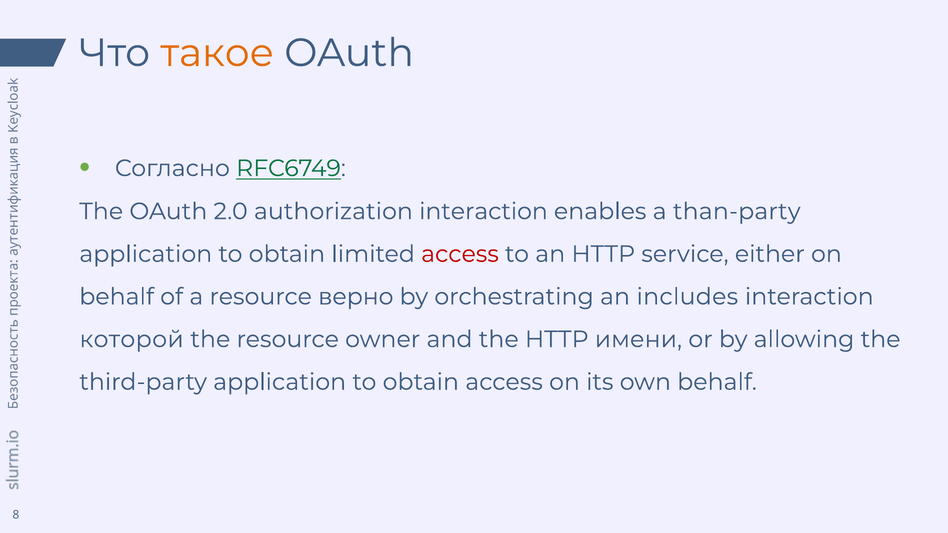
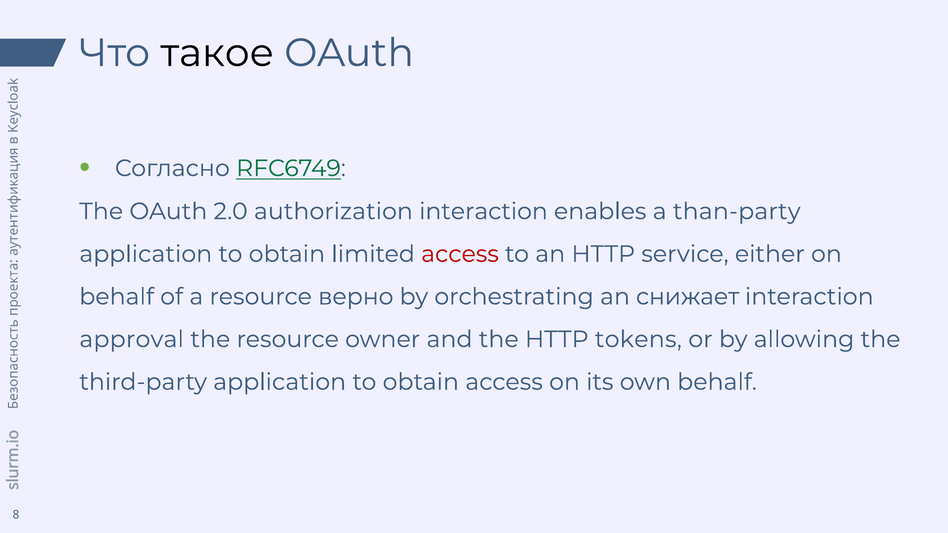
такое colour: orange -> black
includes: includes -> снижает
которой: которой -> approval
имени: имени -> tokens
